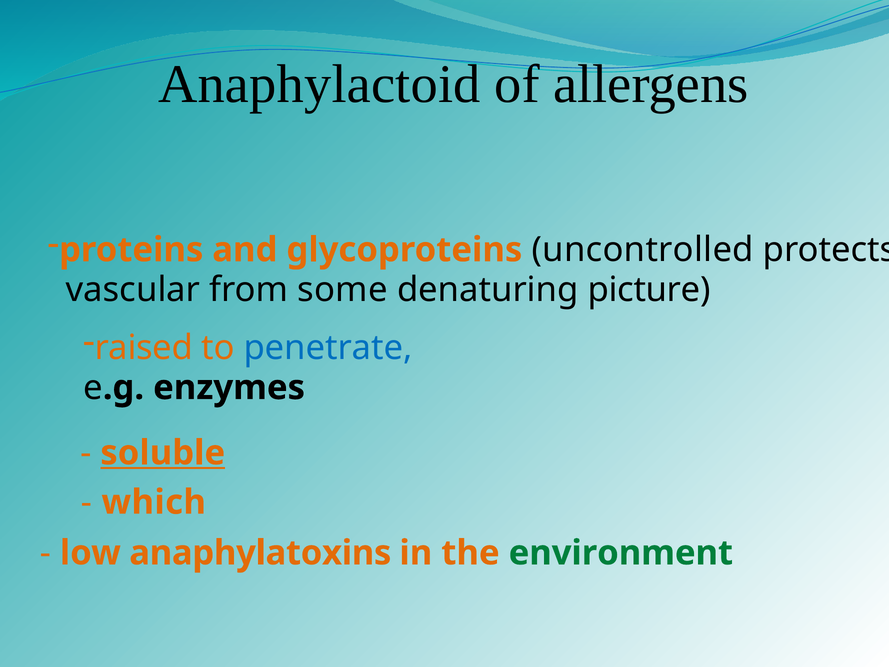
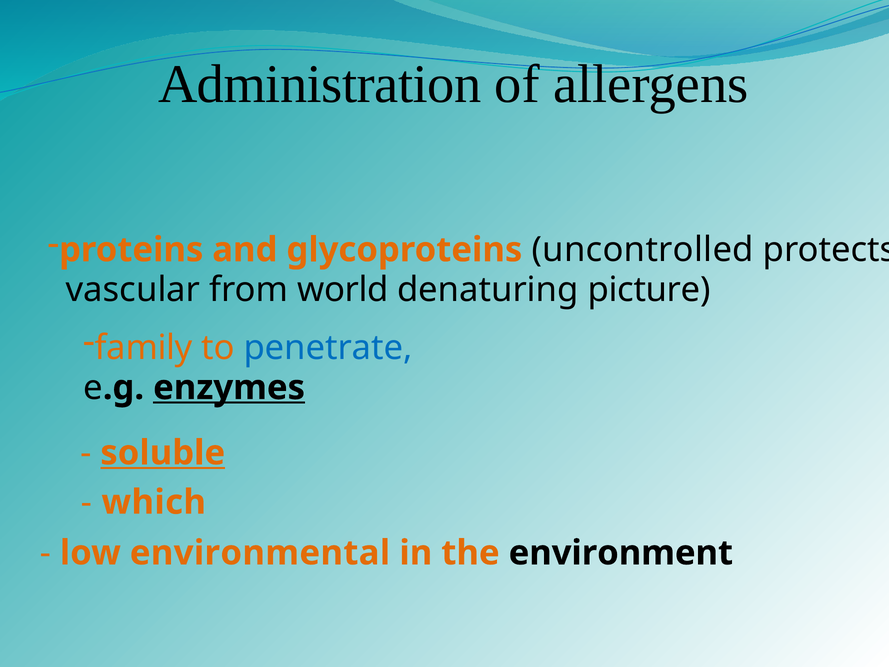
Anaphylactoid: Anaphylactoid -> Administration
some: some -> world
raised: raised -> family
enzymes underline: none -> present
anaphylatoxins: anaphylatoxins -> environmental
environment colour: green -> black
